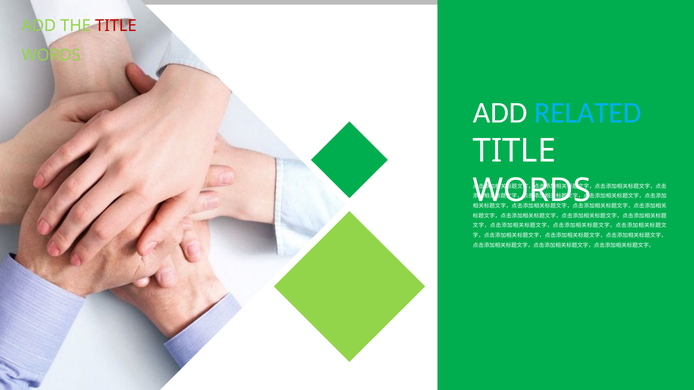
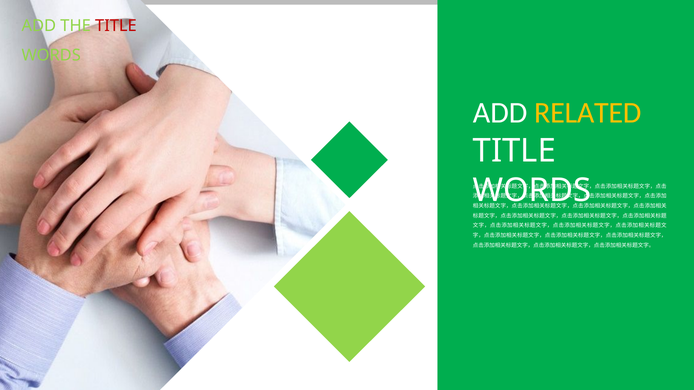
RELATED colour: light blue -> yellow
